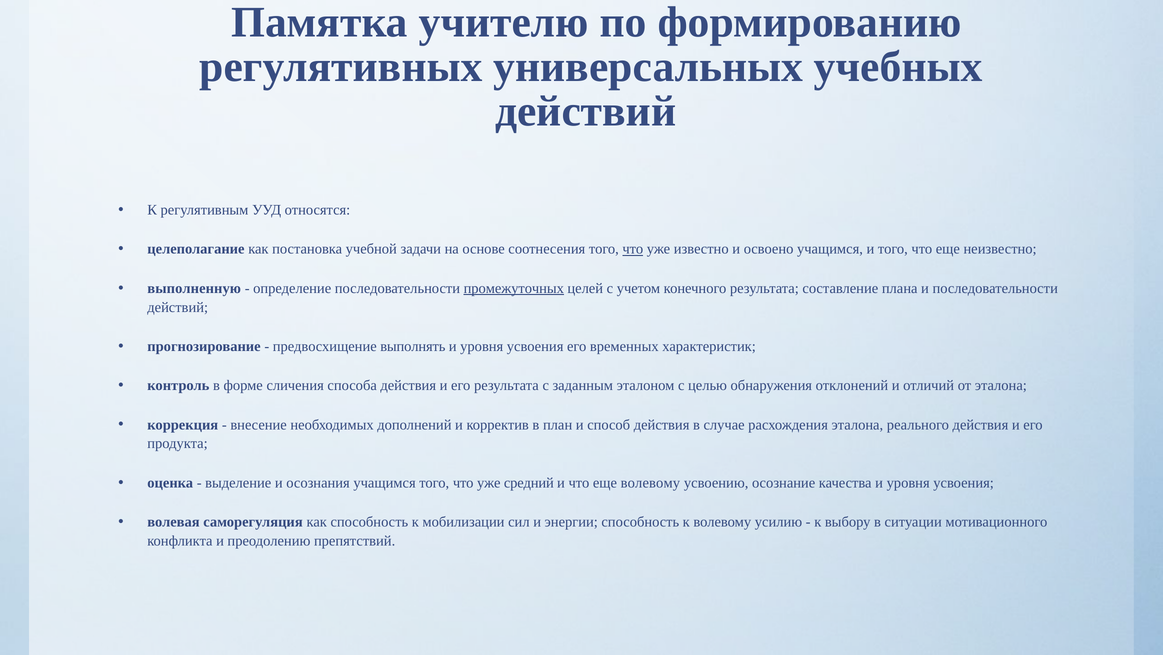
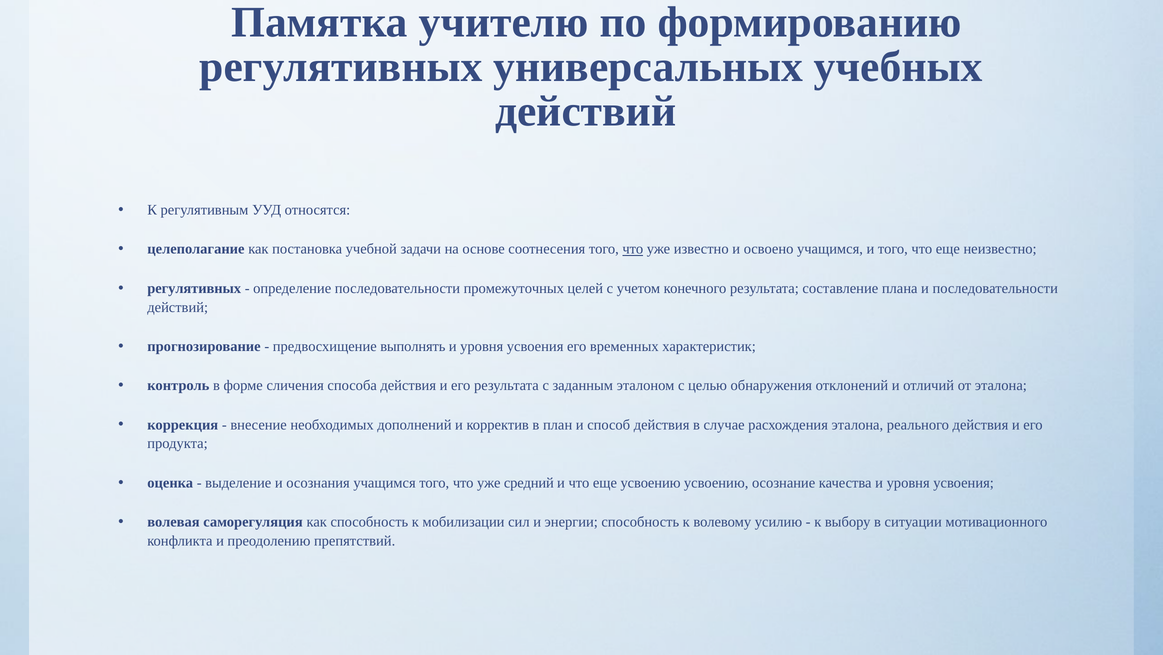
выполненную at (194, 288): выполненную -> регулятивных
промежуточных underline: present -> none
еще волевому: волевому -> усвоению
